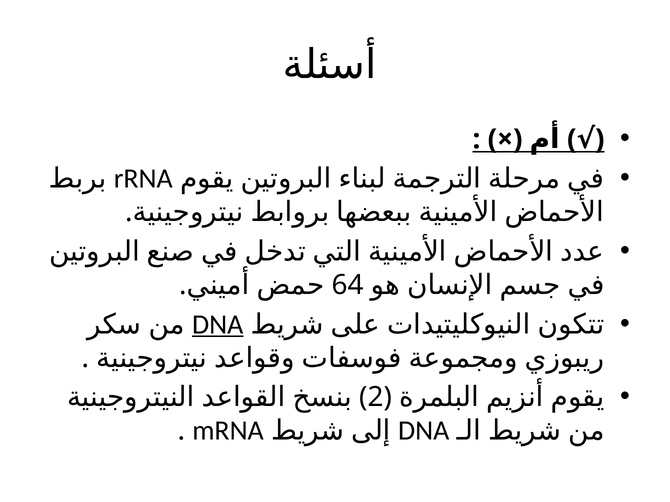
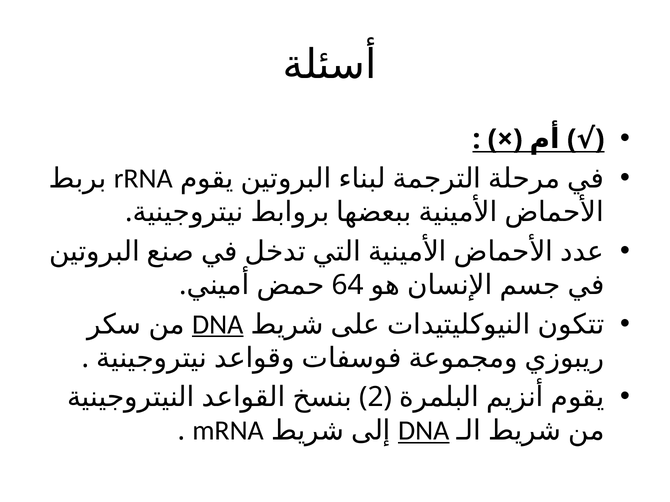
DNA at (424, 431) underline: none -> present
